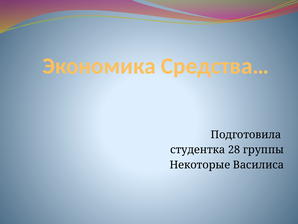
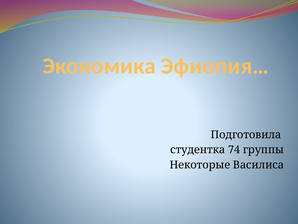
Средства…: Средства… -> Эфиопия…
28: 28 -> 74
